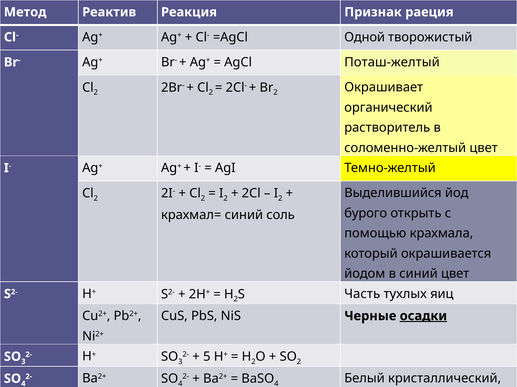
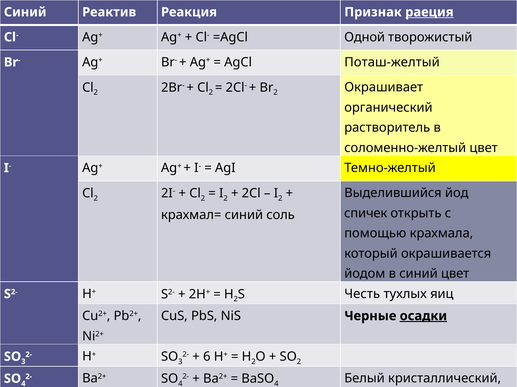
Метод at (25, 12): Метод -> Синий
раеция underline: none -> present
бурого: бурого -> спичек
Часть: Часть -> Честь
5: 5 -> 6
